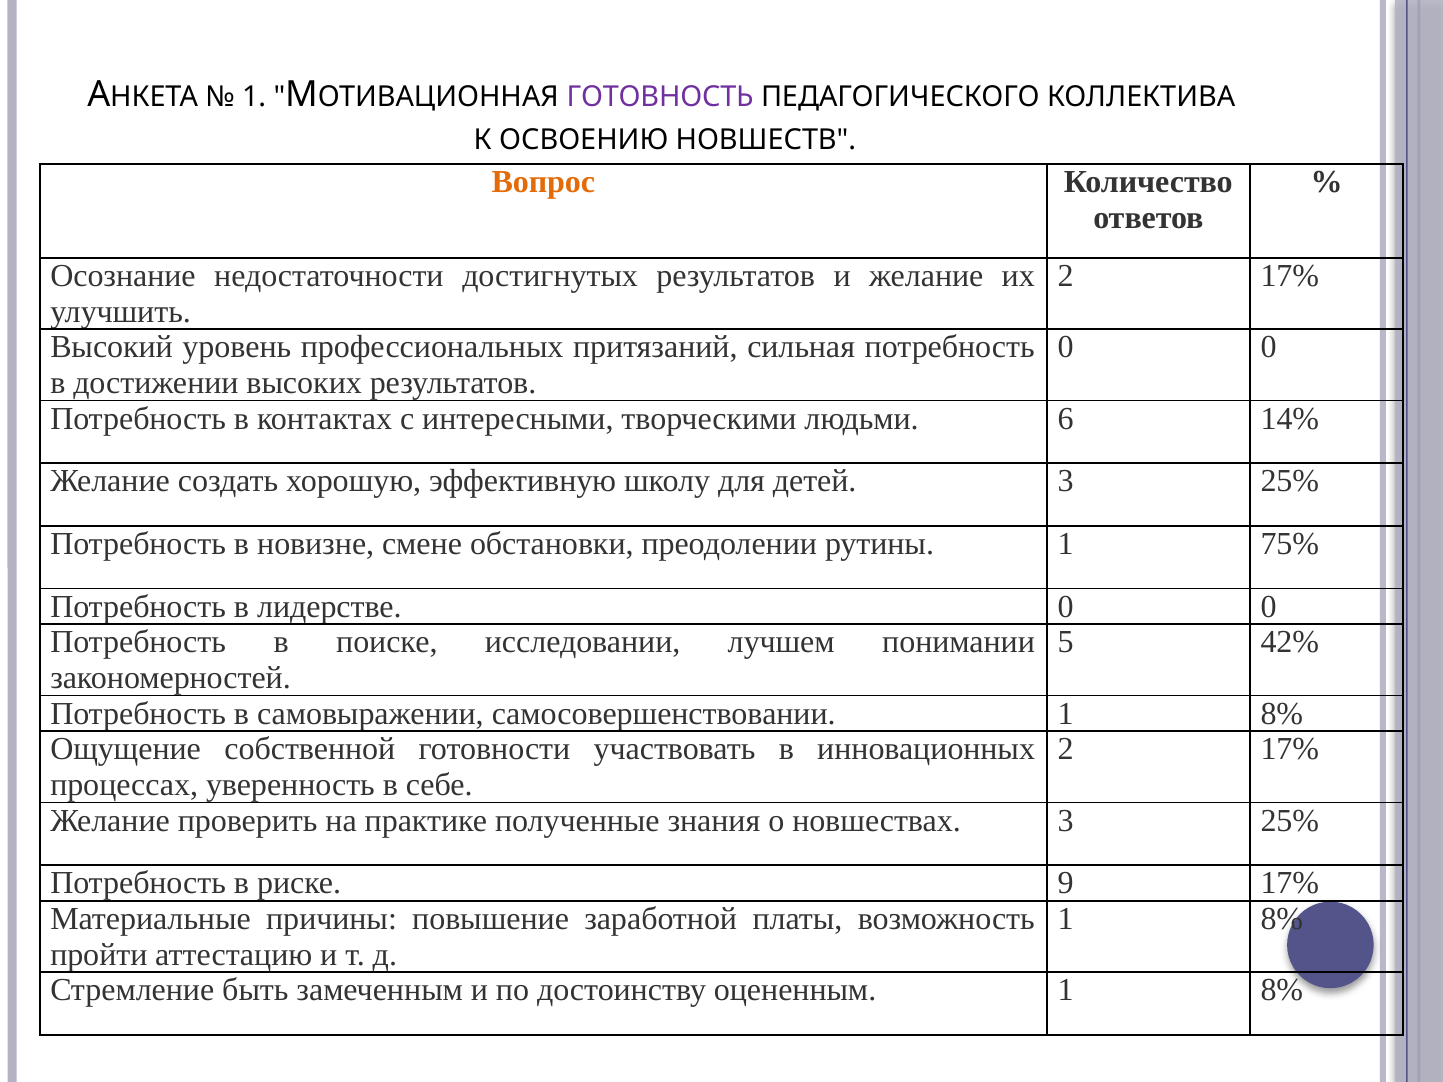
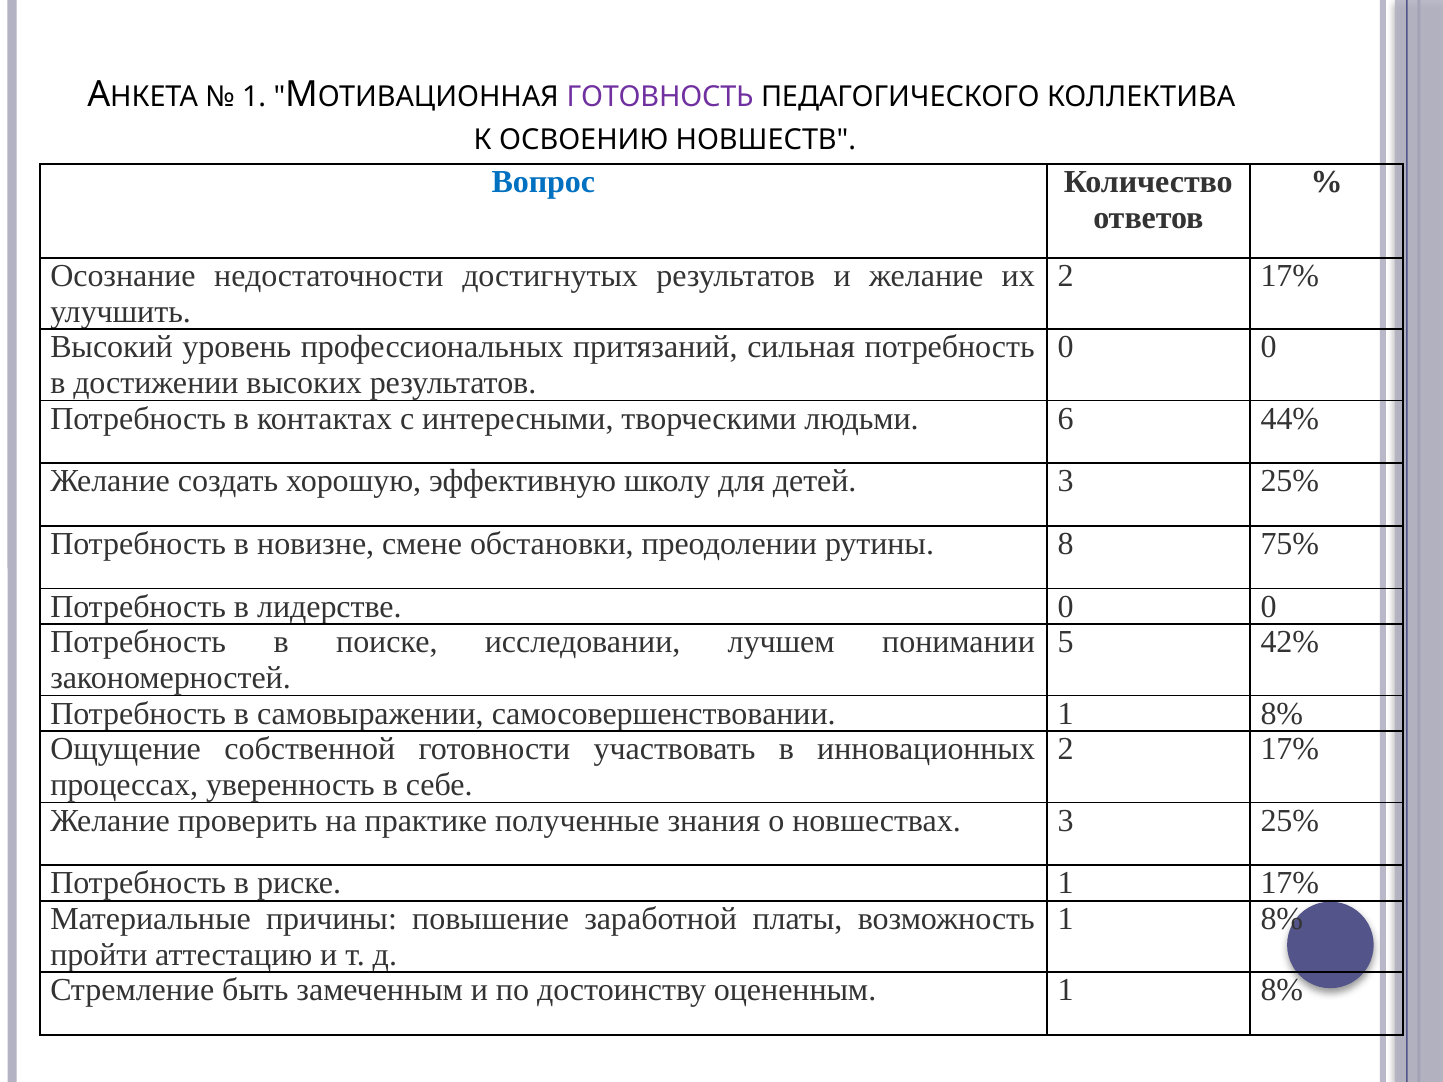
Вопрос colour: orange -> blue
14%: 14% -> 44%
рутины 1: 1 -> 8
риске 9: 9 -> 1
